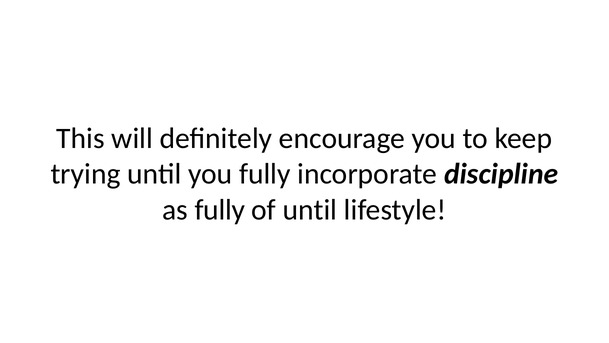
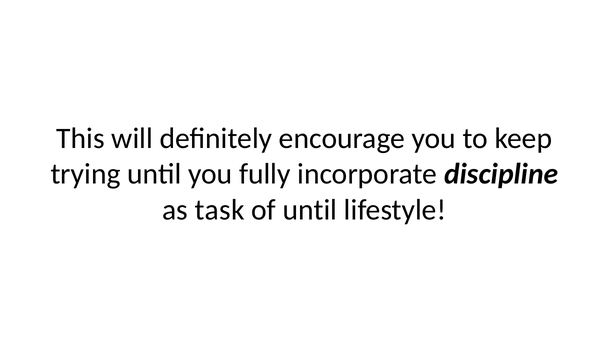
as fully: fully -> task
